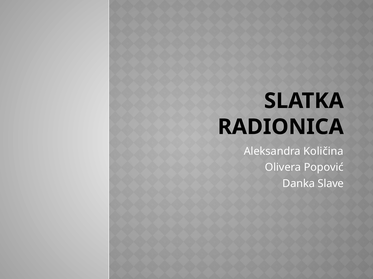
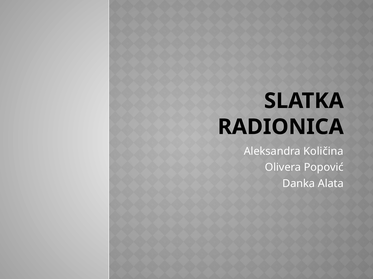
Slave: Slave -> Alata
